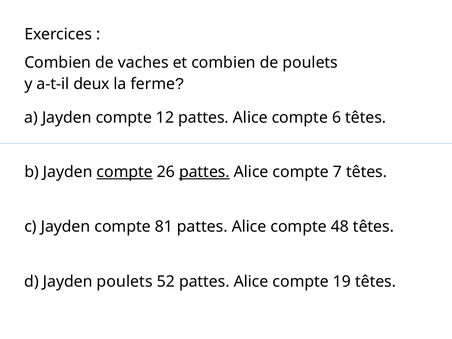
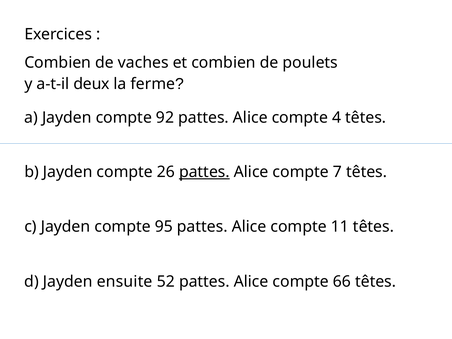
12: 12 -> 92
6: 6 -> 4
compte at (125, 172) underline: present -> none
81: 81 -> 95
48: 48 -> 11
Jayden poulets: poulets -> ensuite
19: 19 -> 66
